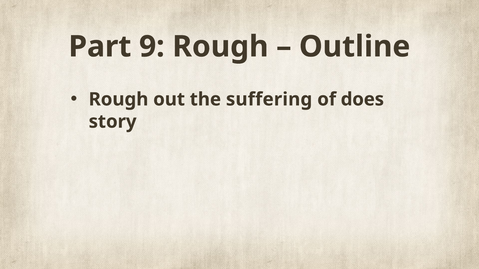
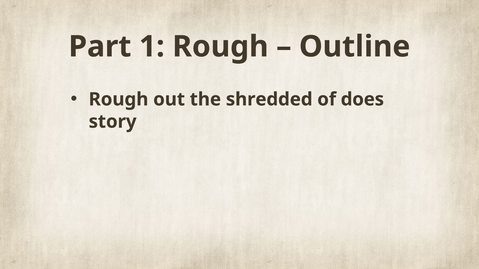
9: 9 -> 1
suffering: suffering -> shredded
